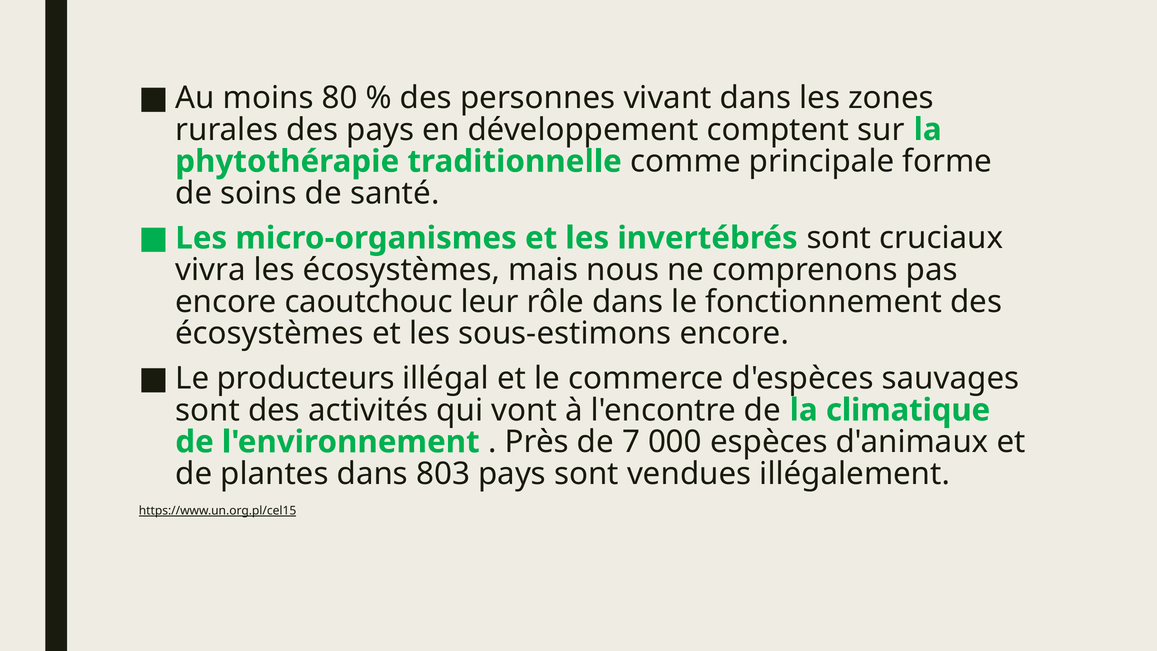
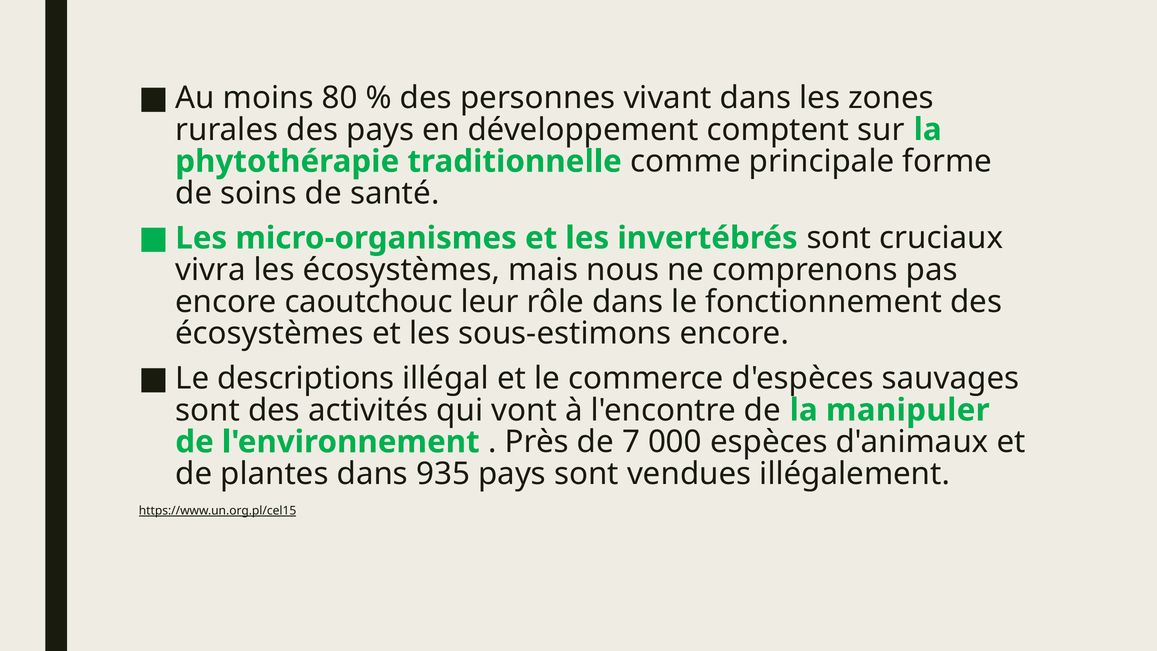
producteurs: producteurs -> descriptions
climatique: climatique -> manipuler
803: 803 -> 935
